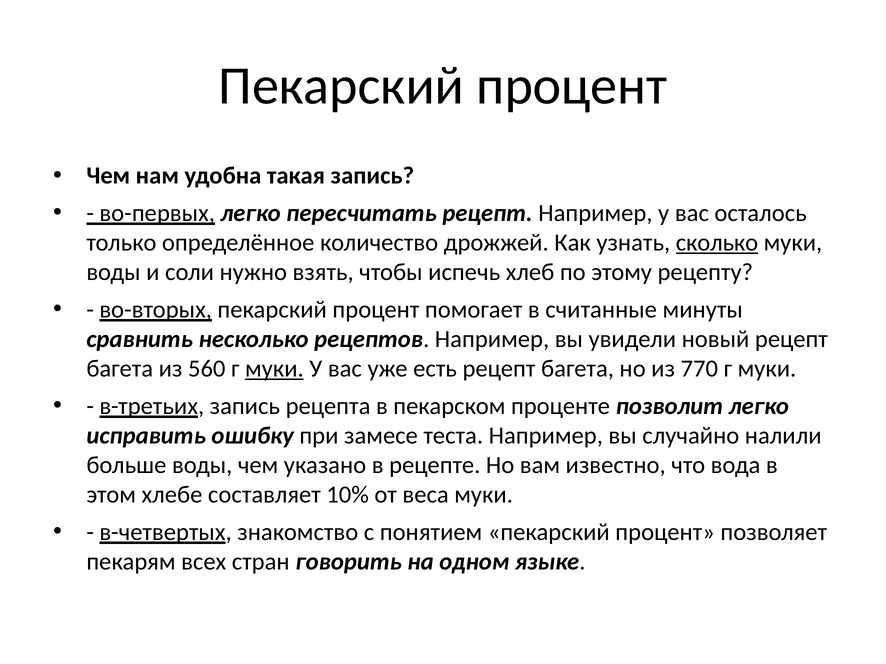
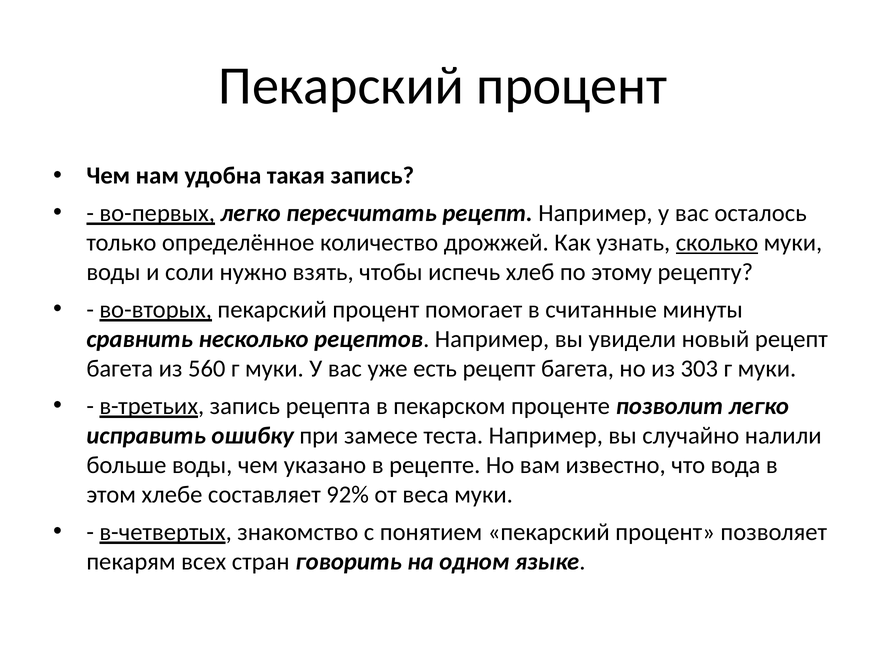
муки at (274, 369) underline: present -> none
770: 770 -> 303
10%: 10% -> 92%
